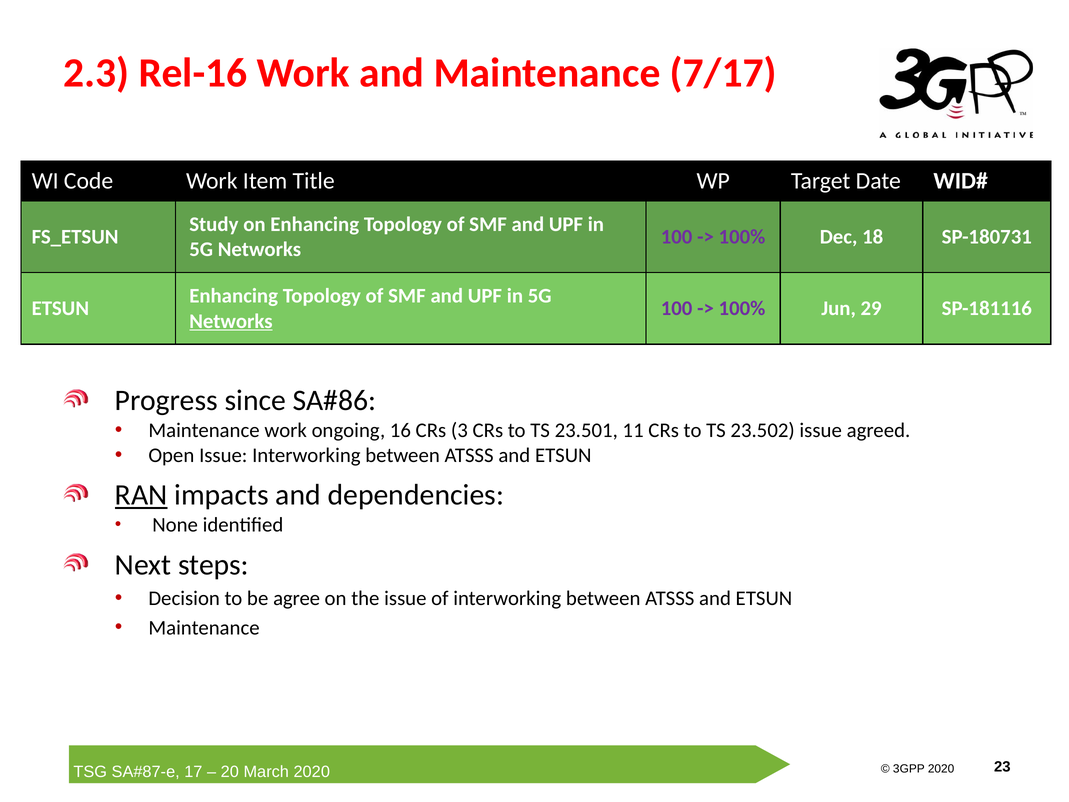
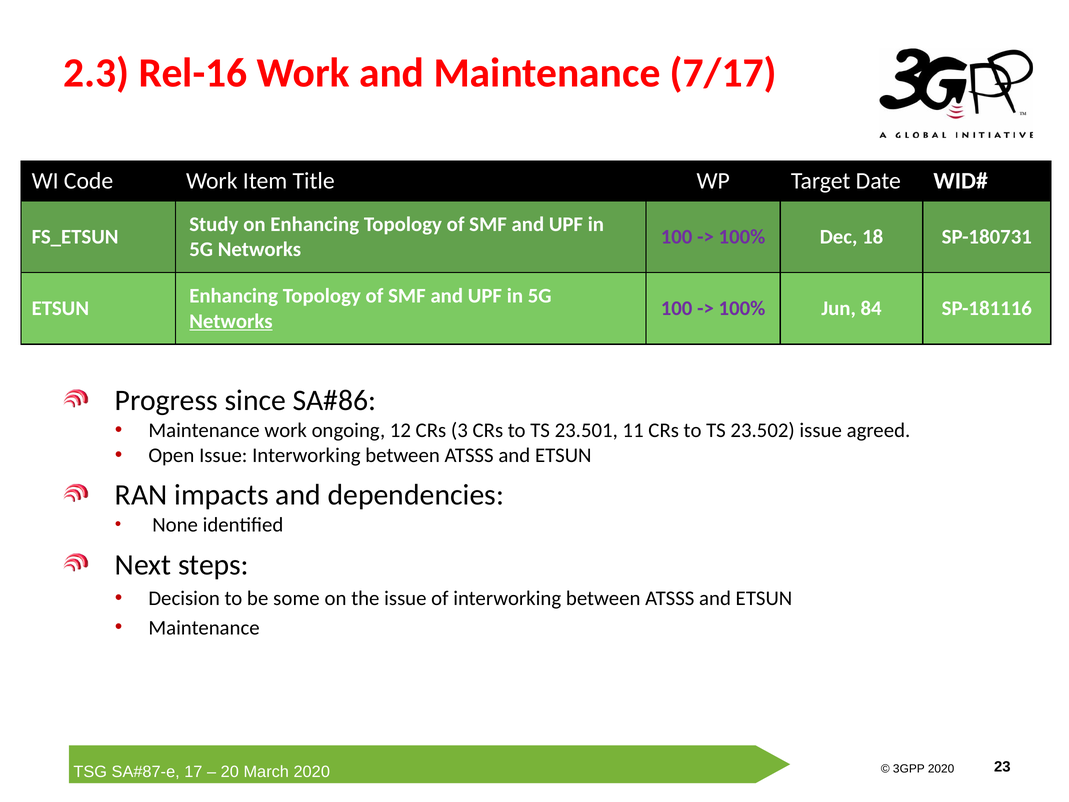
29: 29 -> 84
16: 16 -> 12
RAN underline: present -> none
agree: agree -> some
